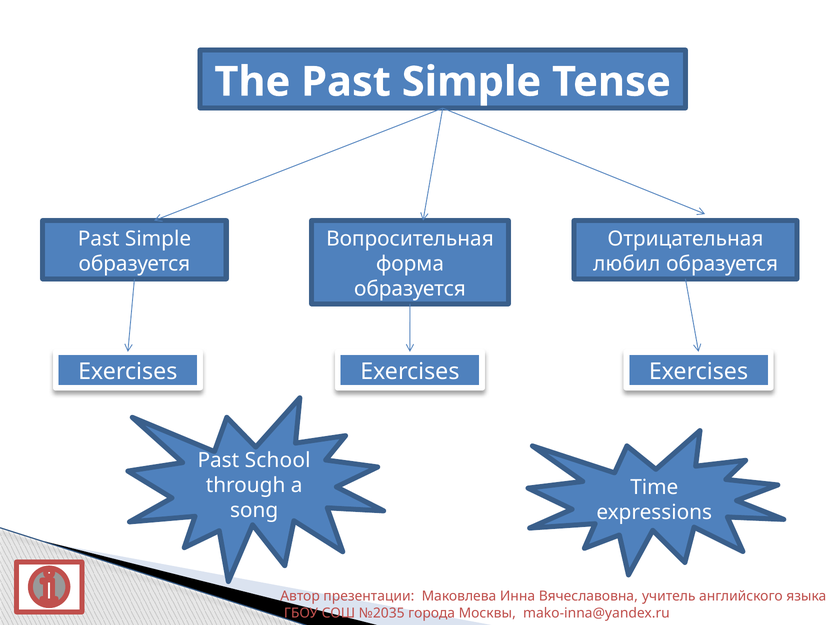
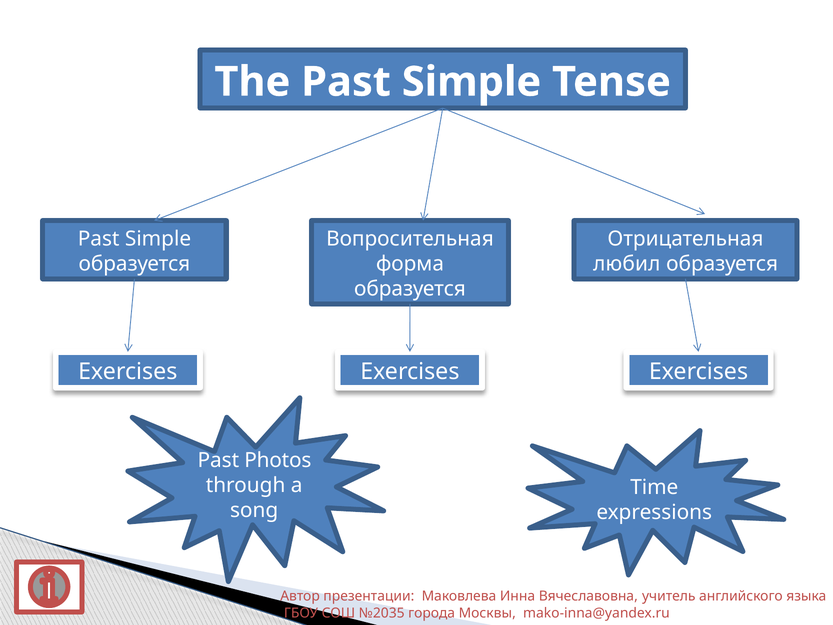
School: School -> Photos
